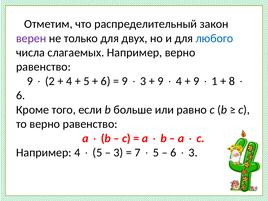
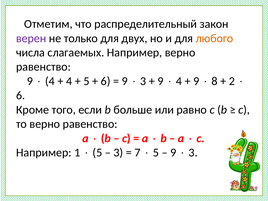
любого colour: blue -> orange
2 at (50, 81): 2 -> 4
1: 1 -> 8
8: 8 -> 2
Например 4: 4 -> 1
6 at (173, 153): 6 -> 9
